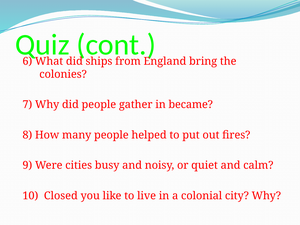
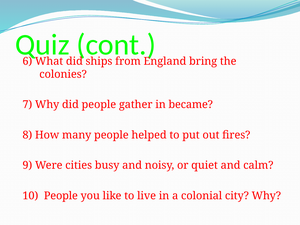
10 Closed: Closed -> People
